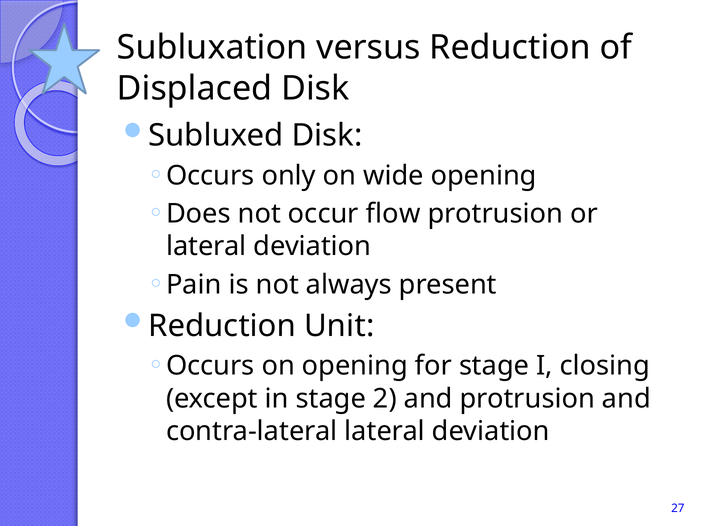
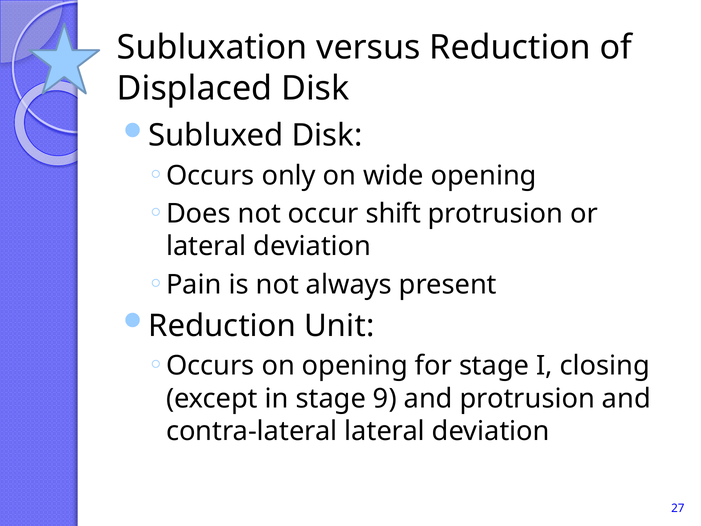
flow: flow -> shift
2: 2 -> 9
